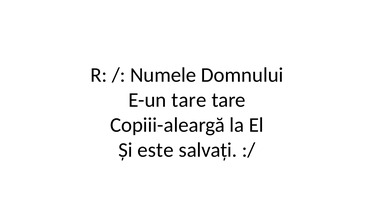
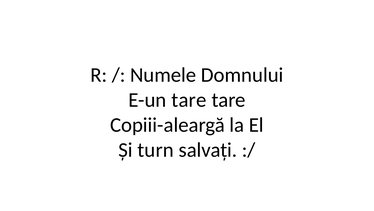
este: este -> turn
